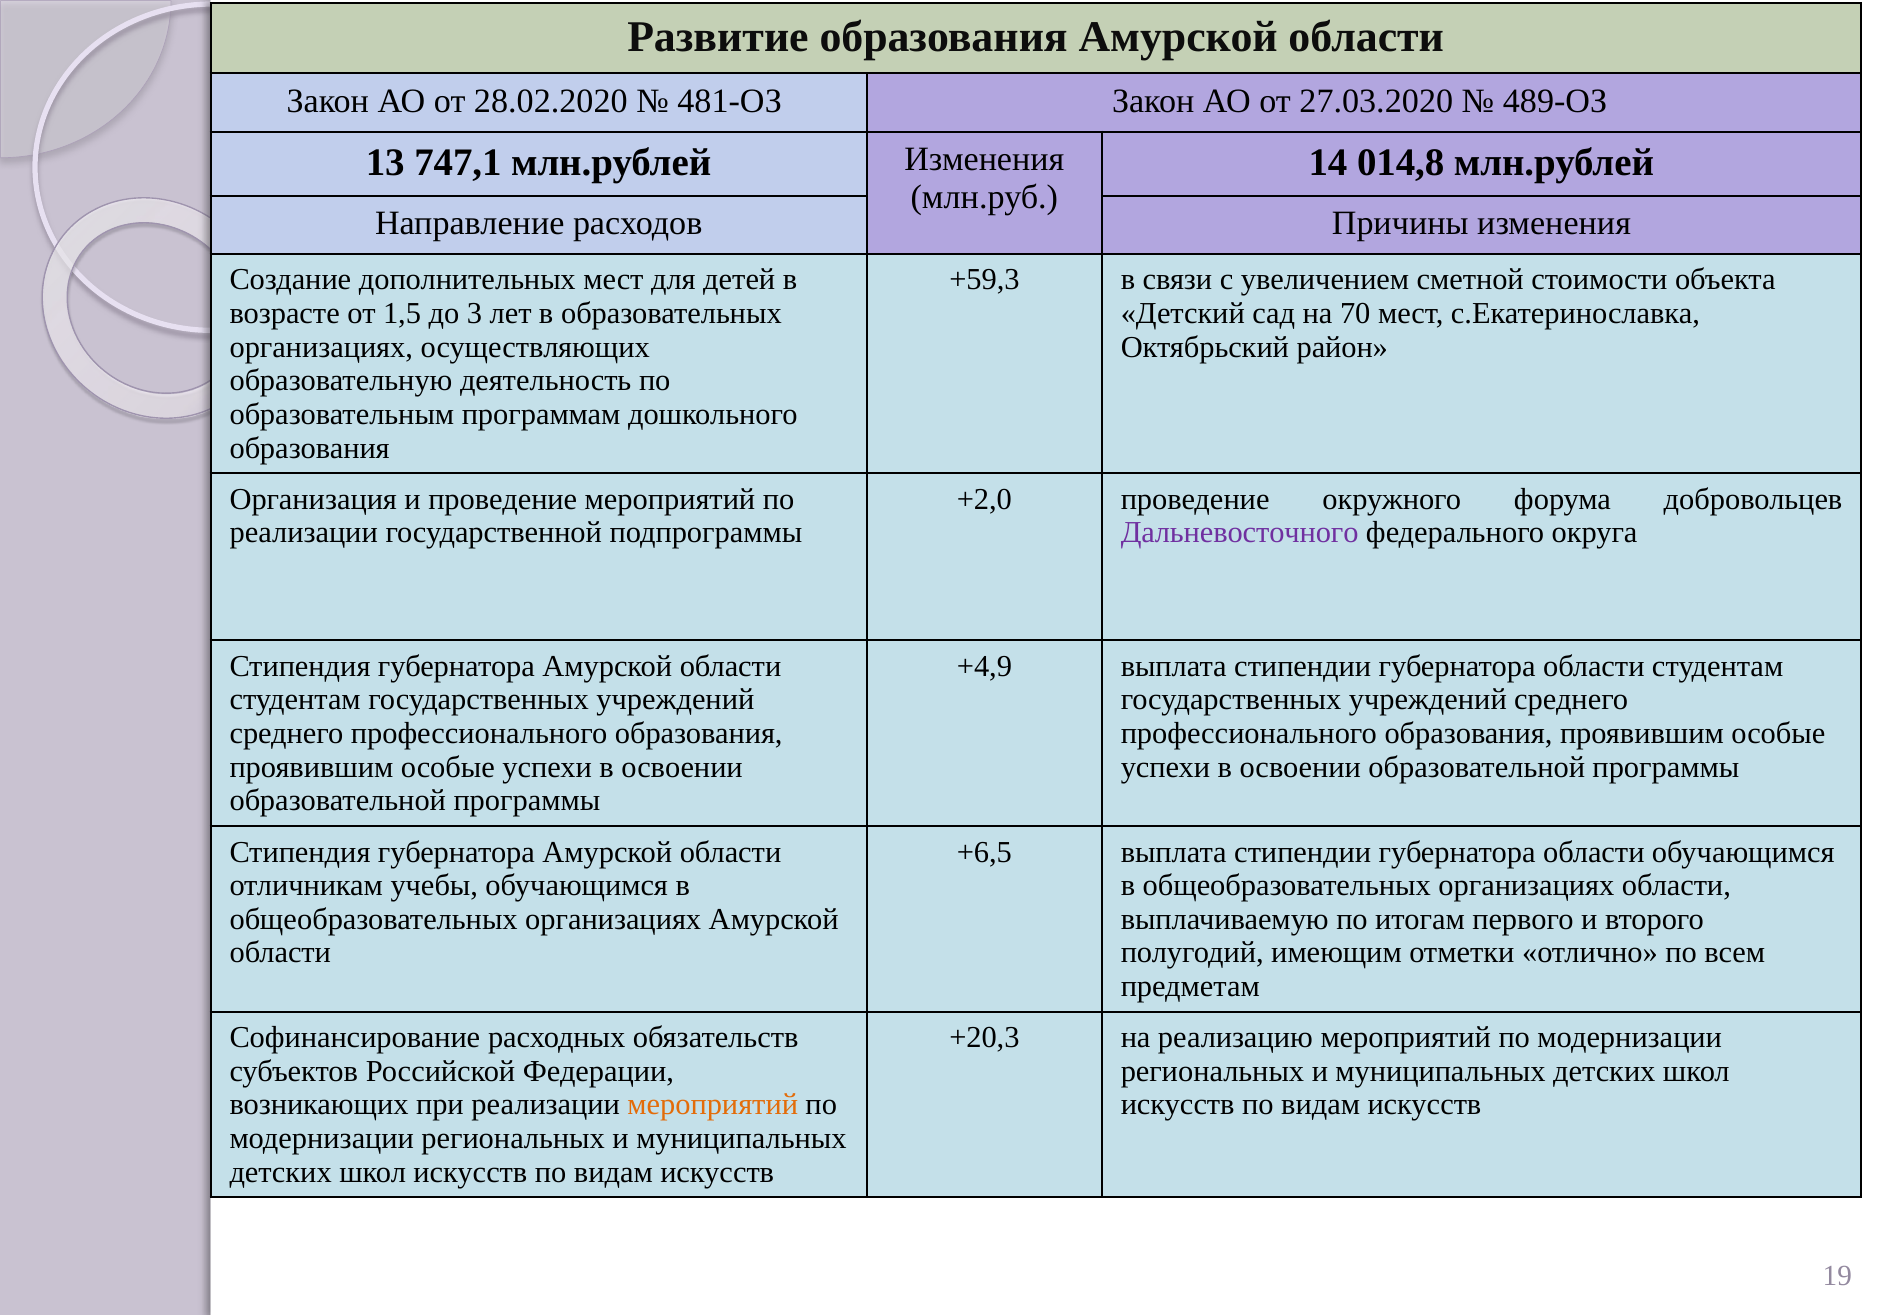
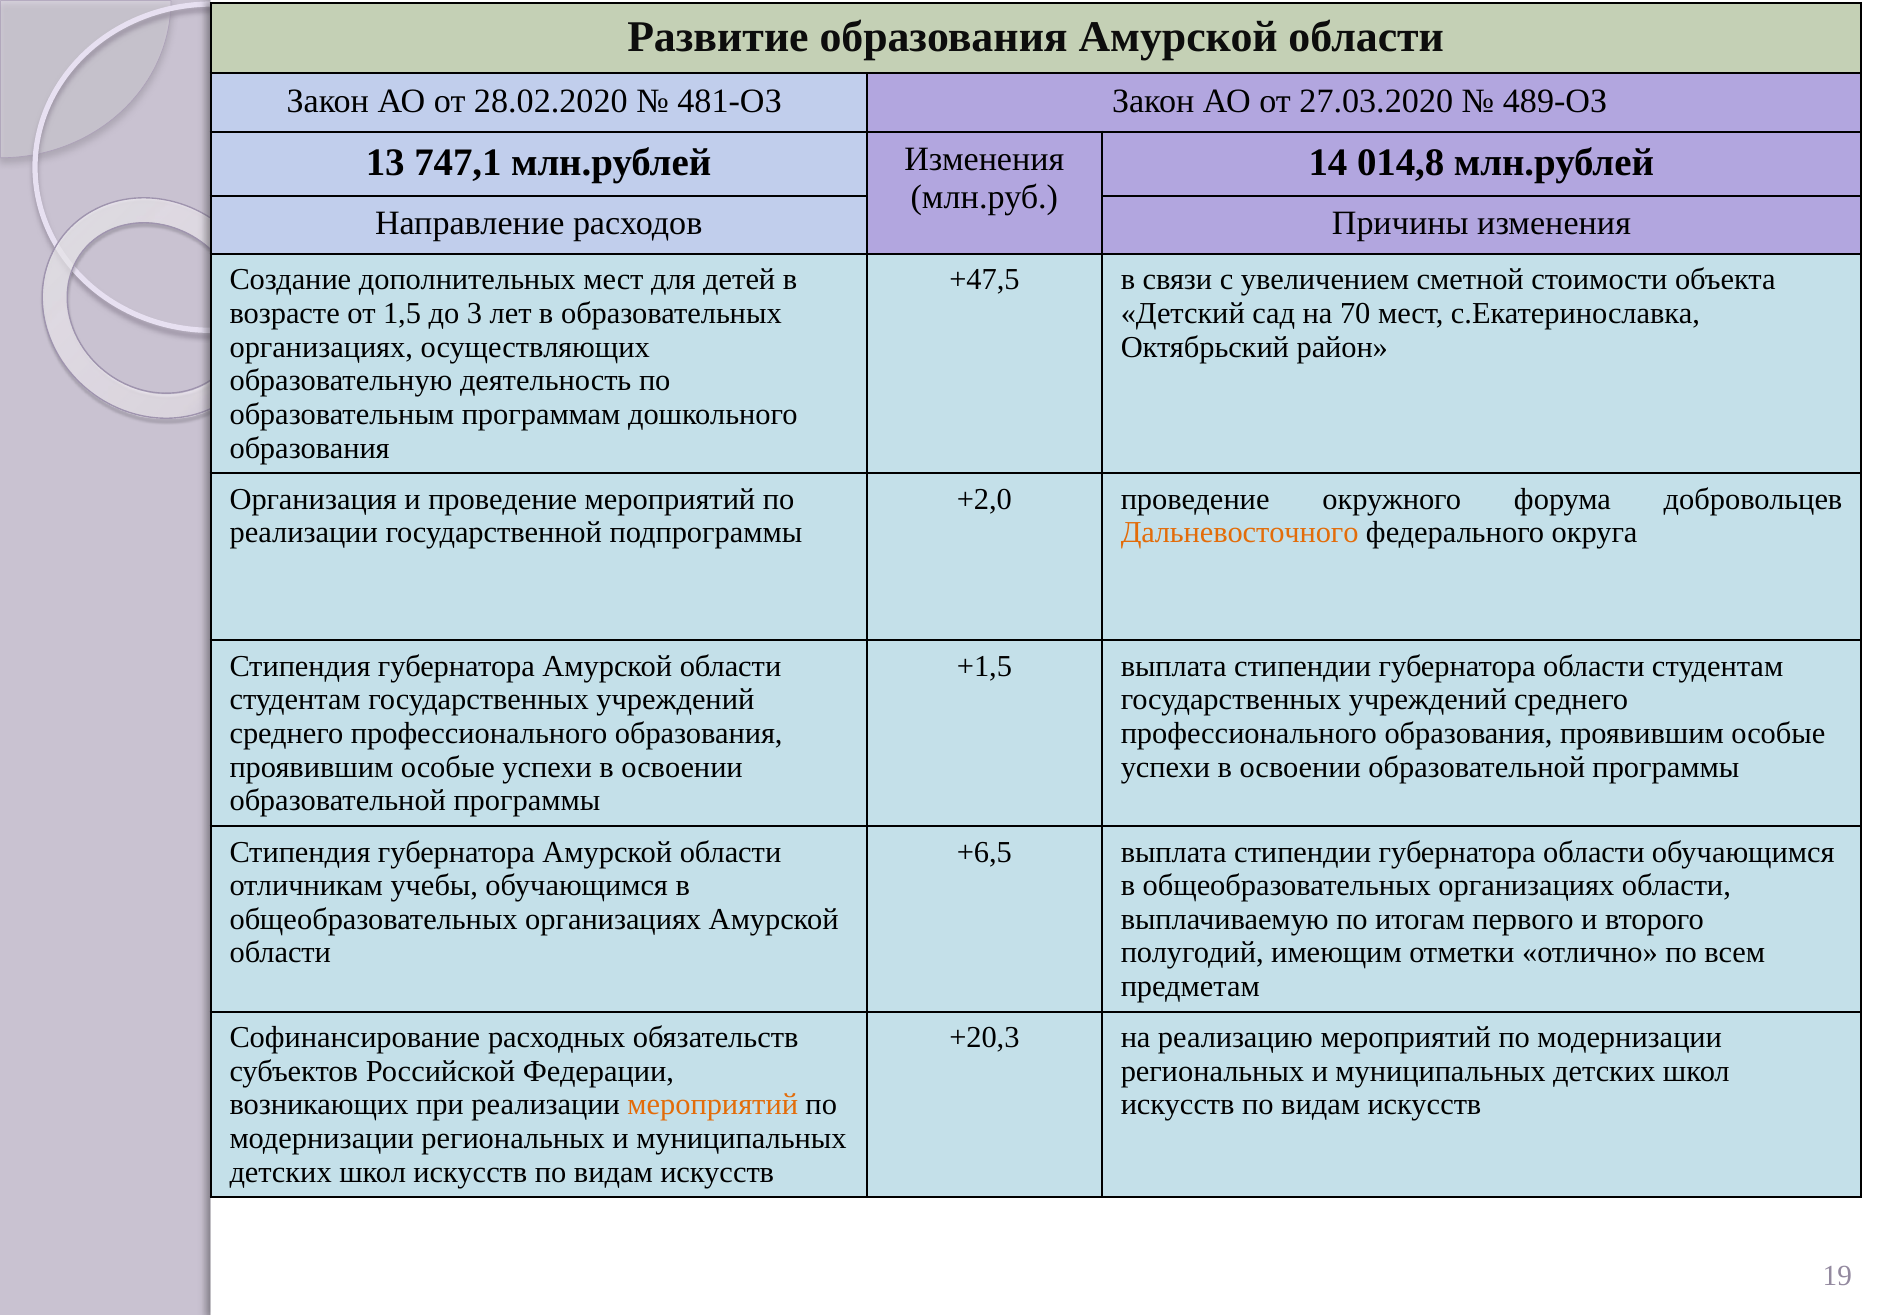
+59,3: +59,3 -> +47,5
Дальневосточного colour: purple -> orange
+4,9: +4,9 -> +1,5
